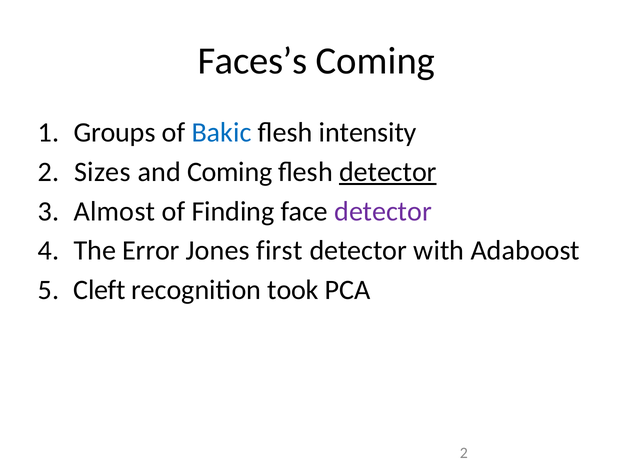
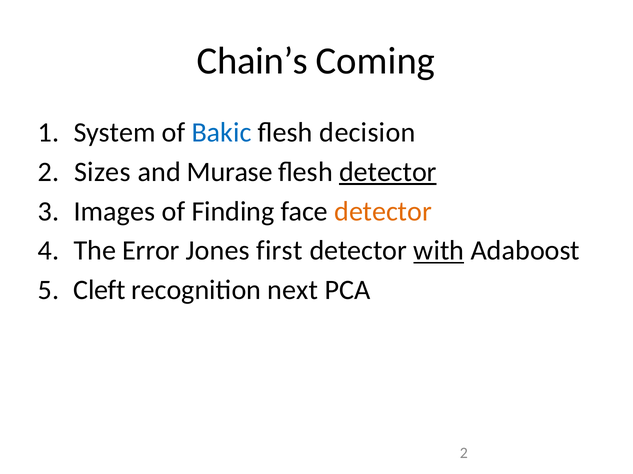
Faces’s: Faces’s -> Chain’s
Groups: Groups -> System
intensity: intensity -> decision
and Coming: Coming -> Murase
Almost: Almost -> Images
detector at (383, 212) colour: purple -> orange
with underline: none -> present
took: took -> next
